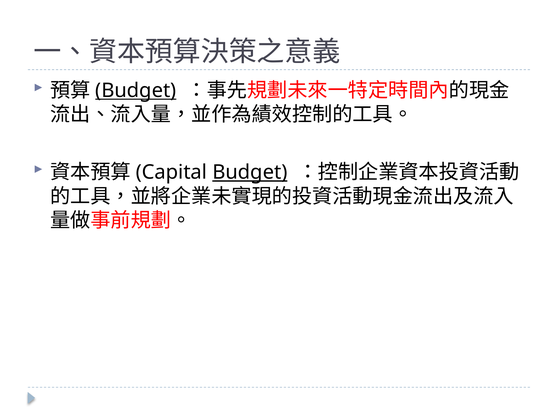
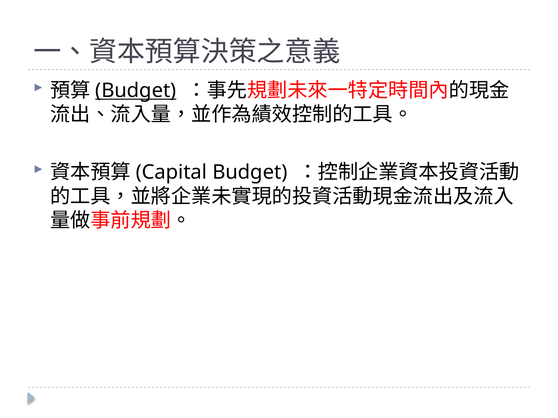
Budget at (250, 172) underline: present -> none
